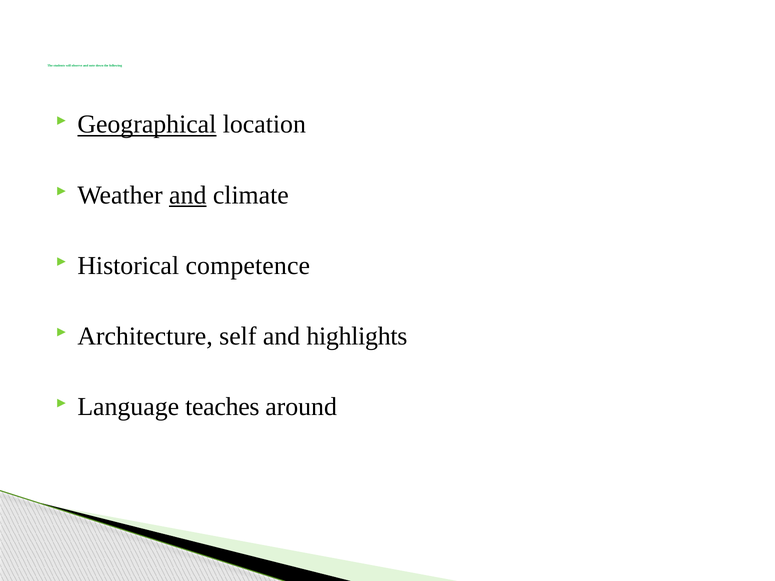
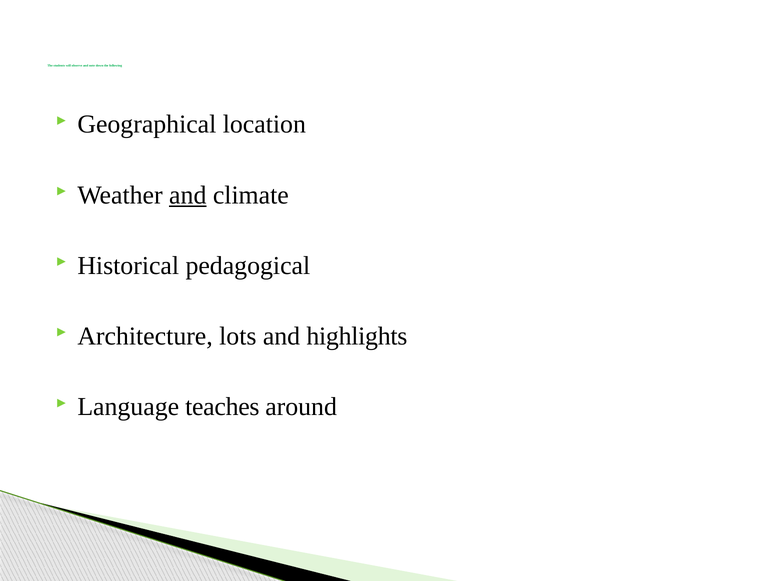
Geographical underline: present -> none
competence: competence -> pedagogical
self: self -> lots
